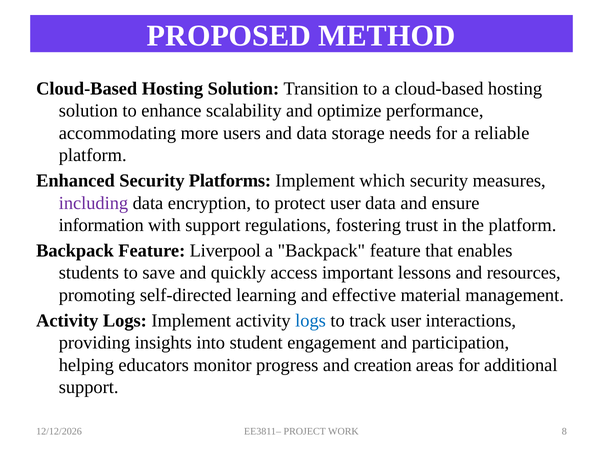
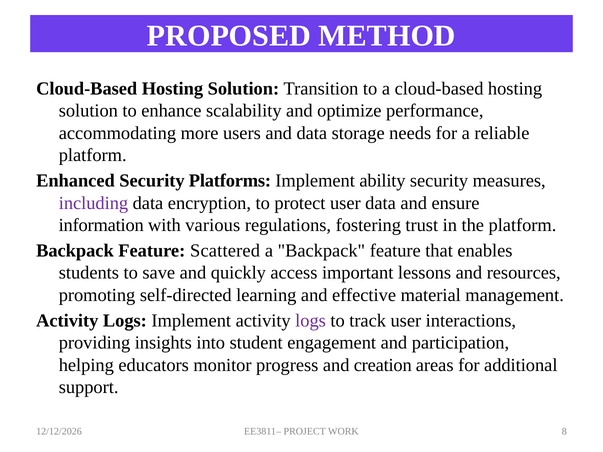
which: which -> ability
with support: support -> various
Liverpool: Liverpool -> Scattered
logs at (311, 321) colour: blue -> purple
